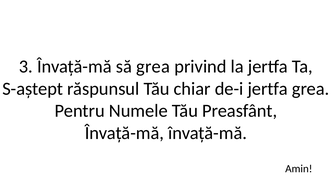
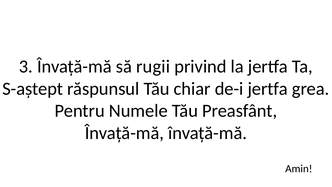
să grea: grea -> rugii
